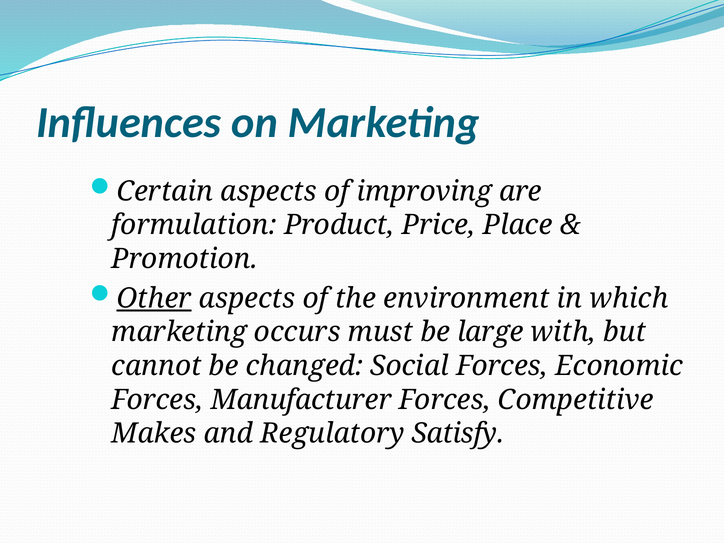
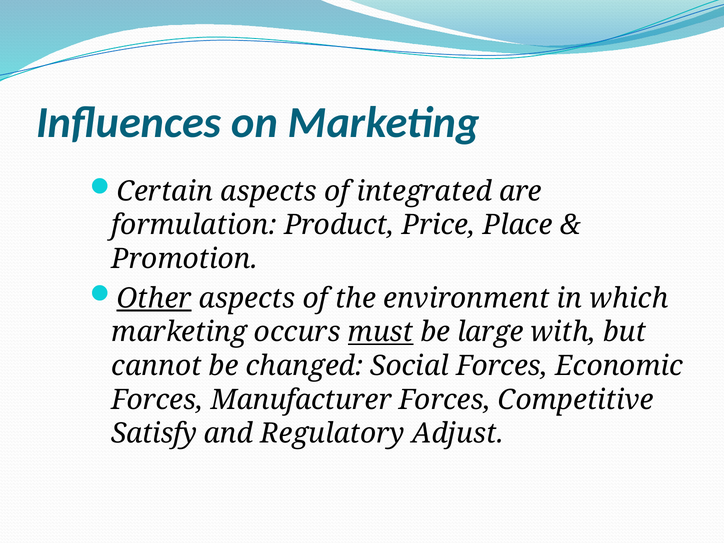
improving: improving -> integrated
must underline: none -> present
Makes: Makes -> Satisfy
Satisfy: Satisfy -> Adjust
